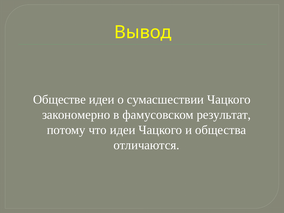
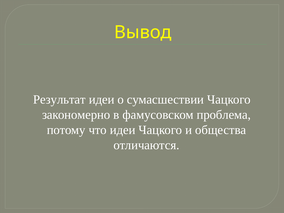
Обществе: Обществе -> Результат
результат: результат -> проблема
